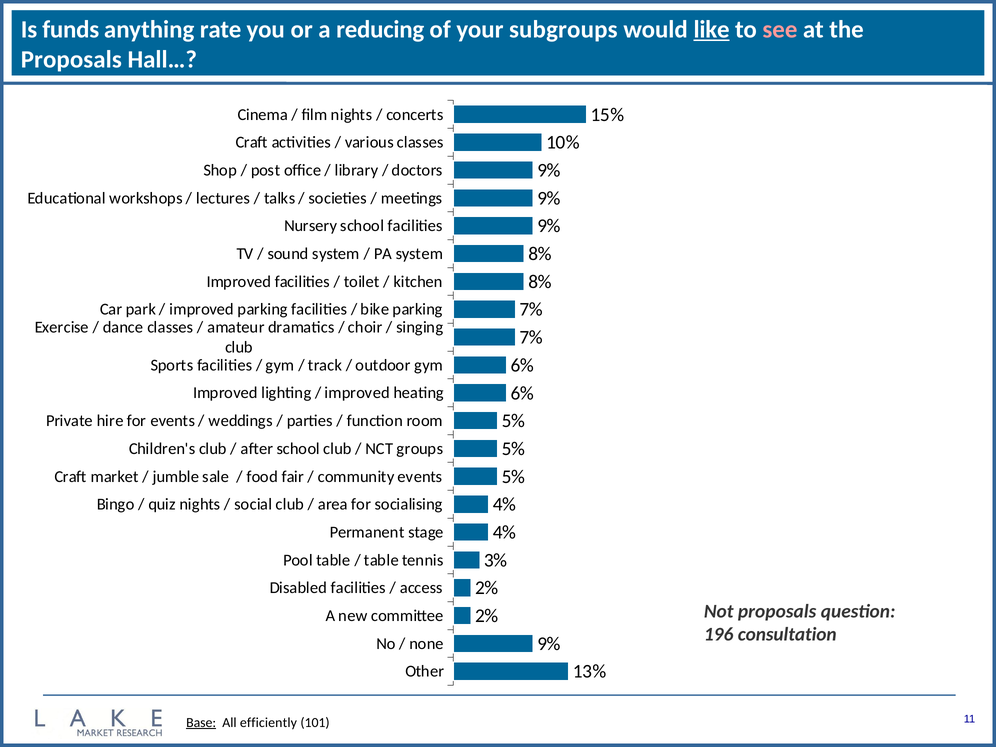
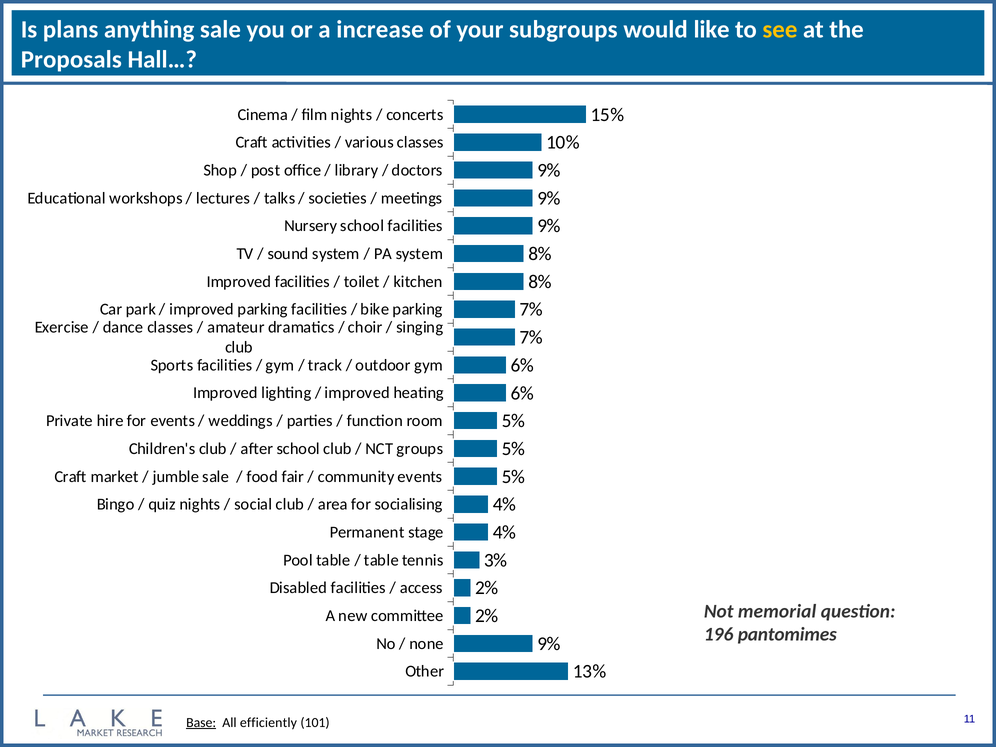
funds: funds -> plans
anything rate: rate -> sale
reducing: reducing -> increase
like underline: present -> none
see colour: pink -> yellow
Not proposals: proposals -> memorial
consultation: consultation -> pantomimes
